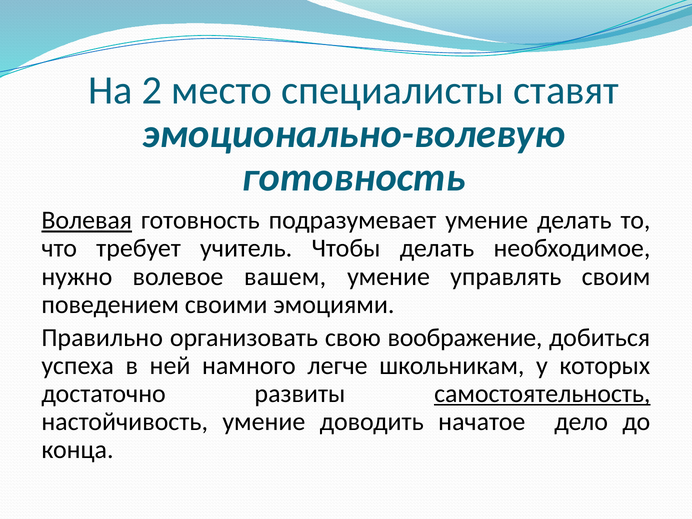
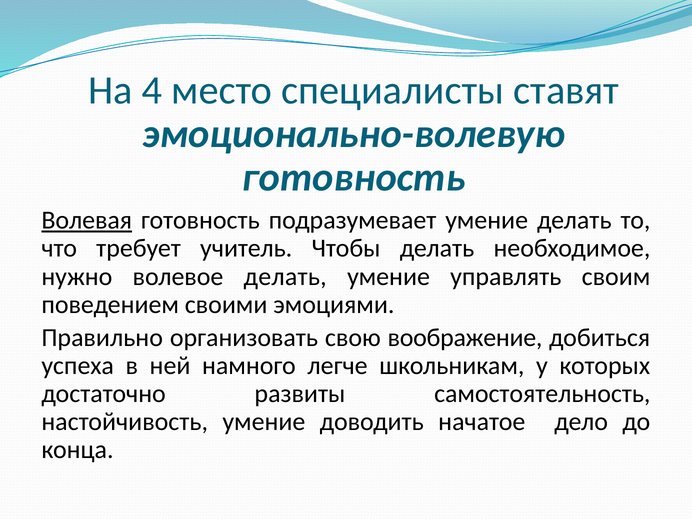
2: 2 -> 4
волевое вашем: вашем -> делать
самостоятельность underline: present -> none
